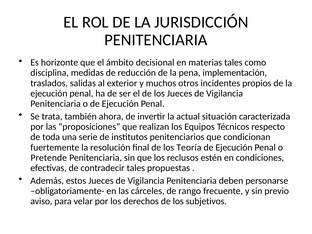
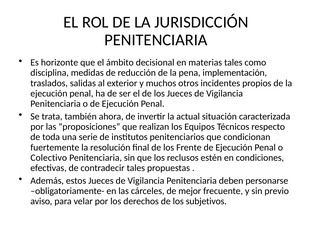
Teoría: Teoría -> Frente
Pretende: Pretende -> Colectivo
rango: rango -> mejor
